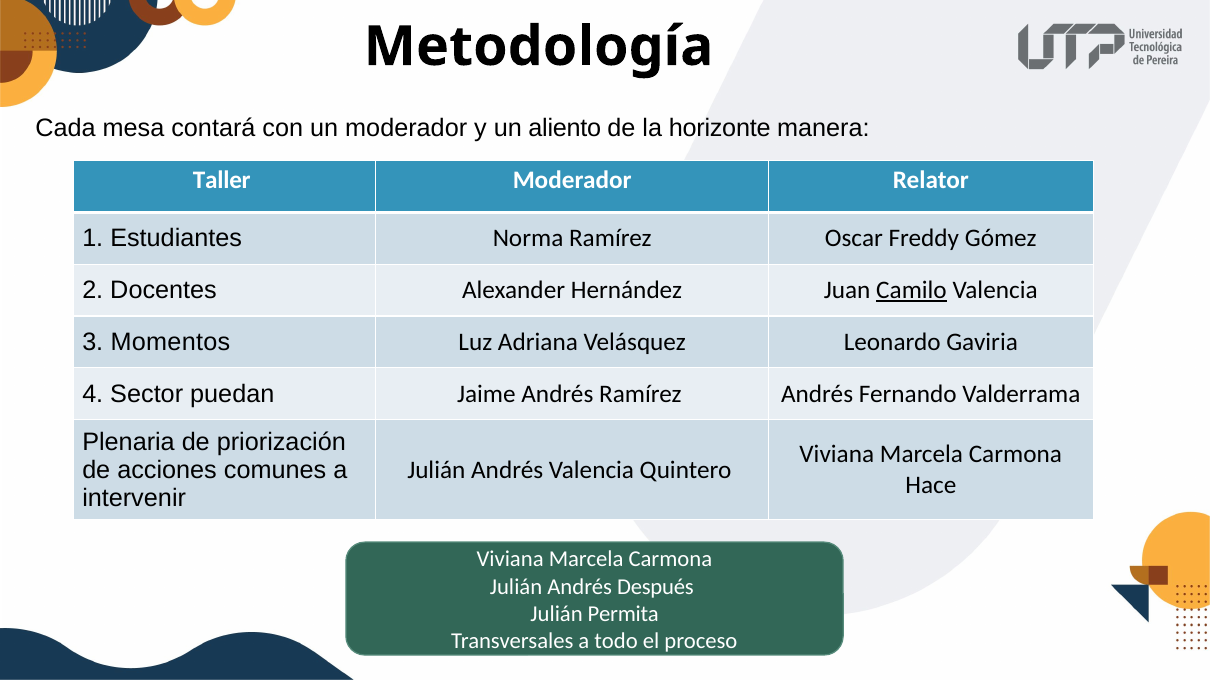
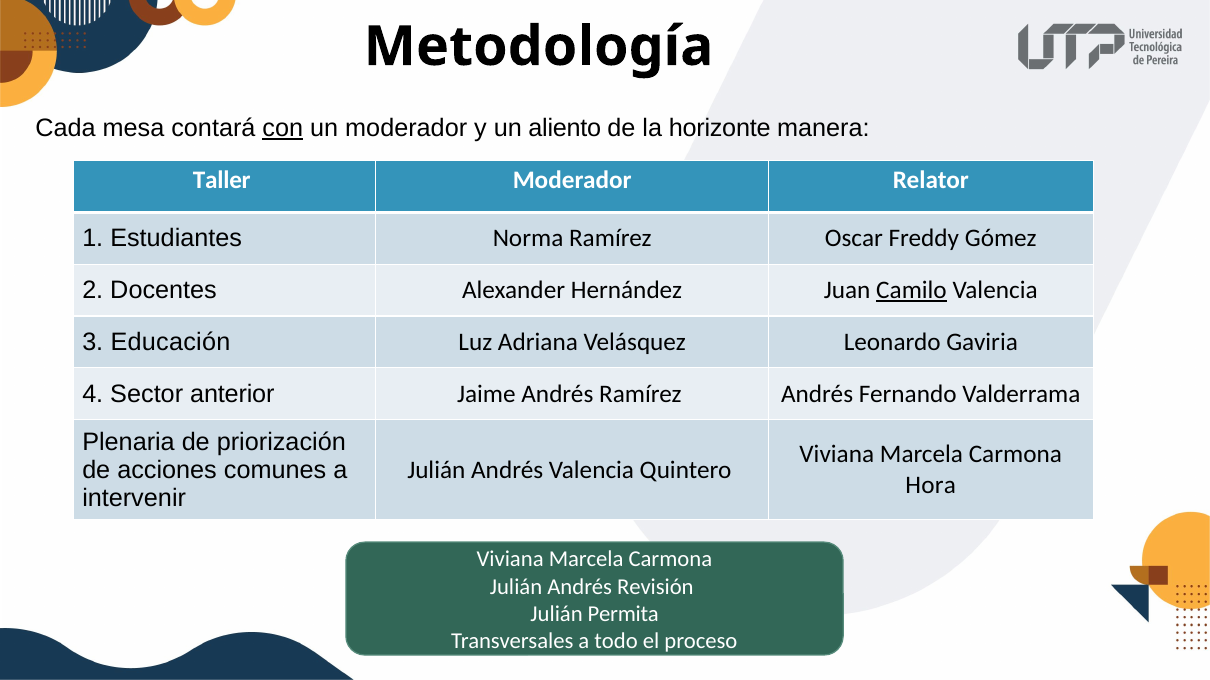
con underline: none -> present
Momentos: Momentos -> Educación
puedan: puedan -> anterior
Hace: Hace -> Hora
Después: Después -> Revisión
